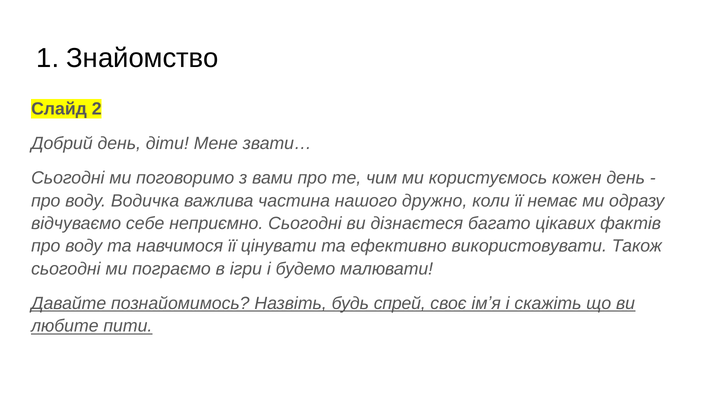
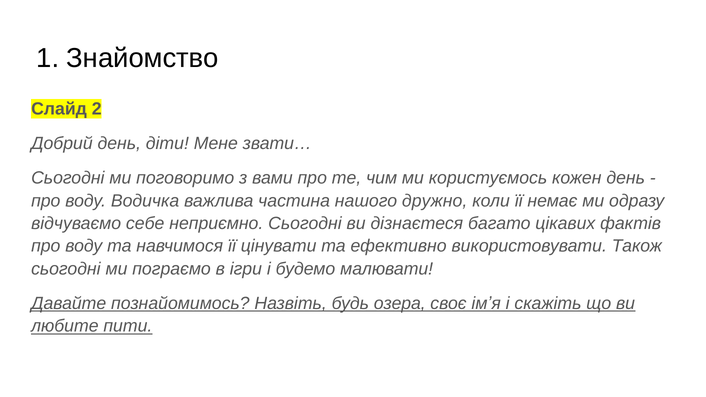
спрей: спрей -> озера
